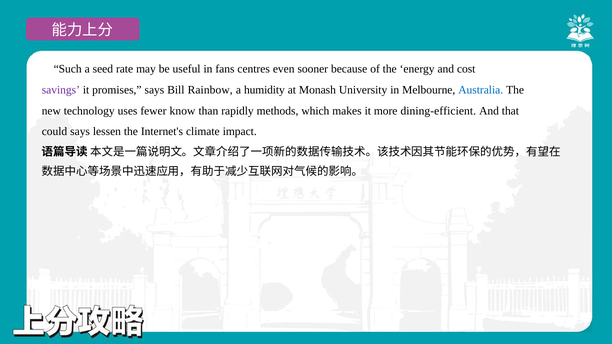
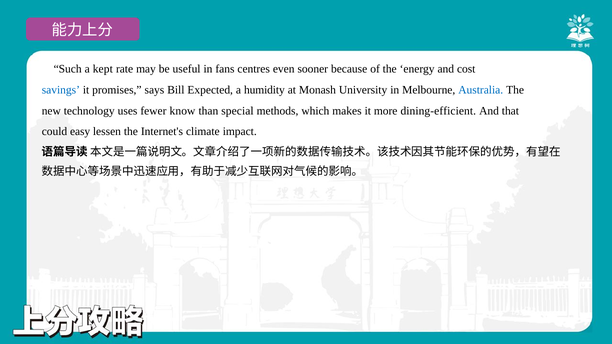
seed: seed -> kept
savings colour: purple -> blue
Rainbow: Rainbow -> Expected
rapidly: rapidly -> special
could says: says -> easy
